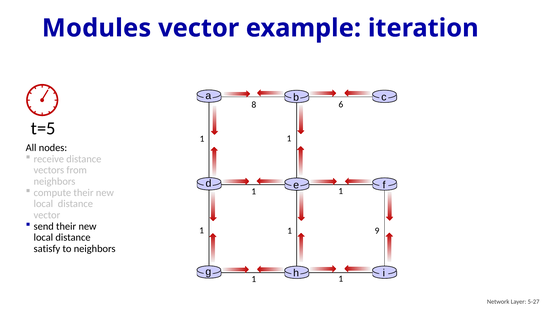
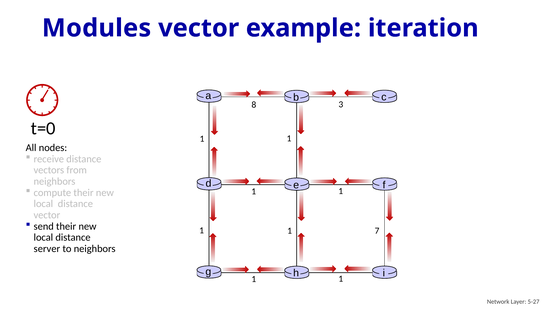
6: 6 -> 3
t=5: t=5 -> t=0
9: 9 -> 7
satisfy: satisfy -> server
